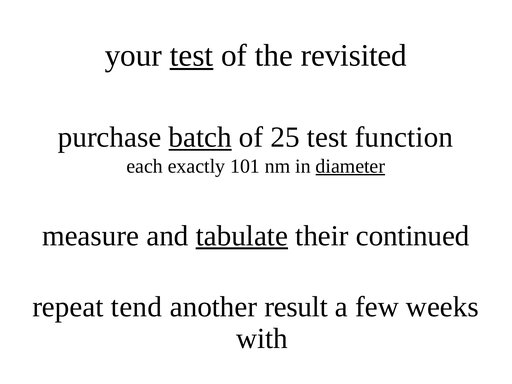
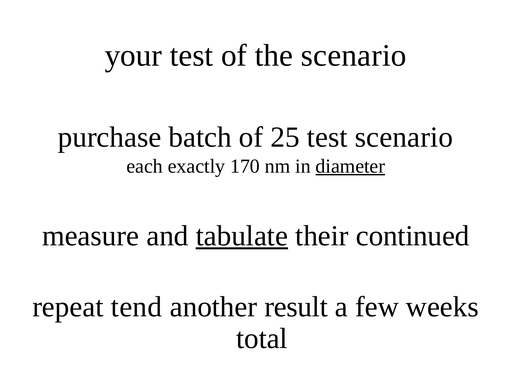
test at (192, 56) underline: present -> none
the revisited: revisited -> scenario
batch underline: present -> none
test function: function -> scenario
101: 101 -> 170
with: with -> total
